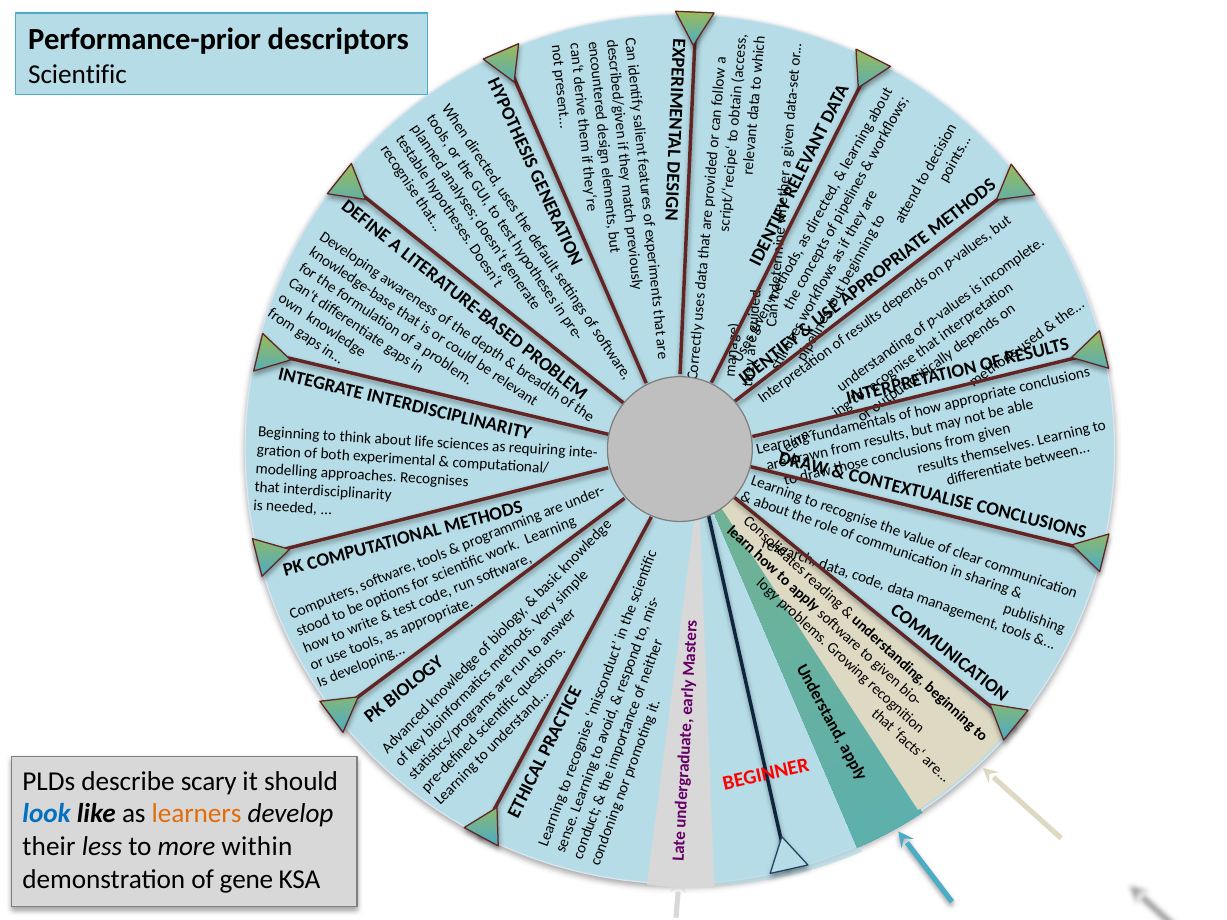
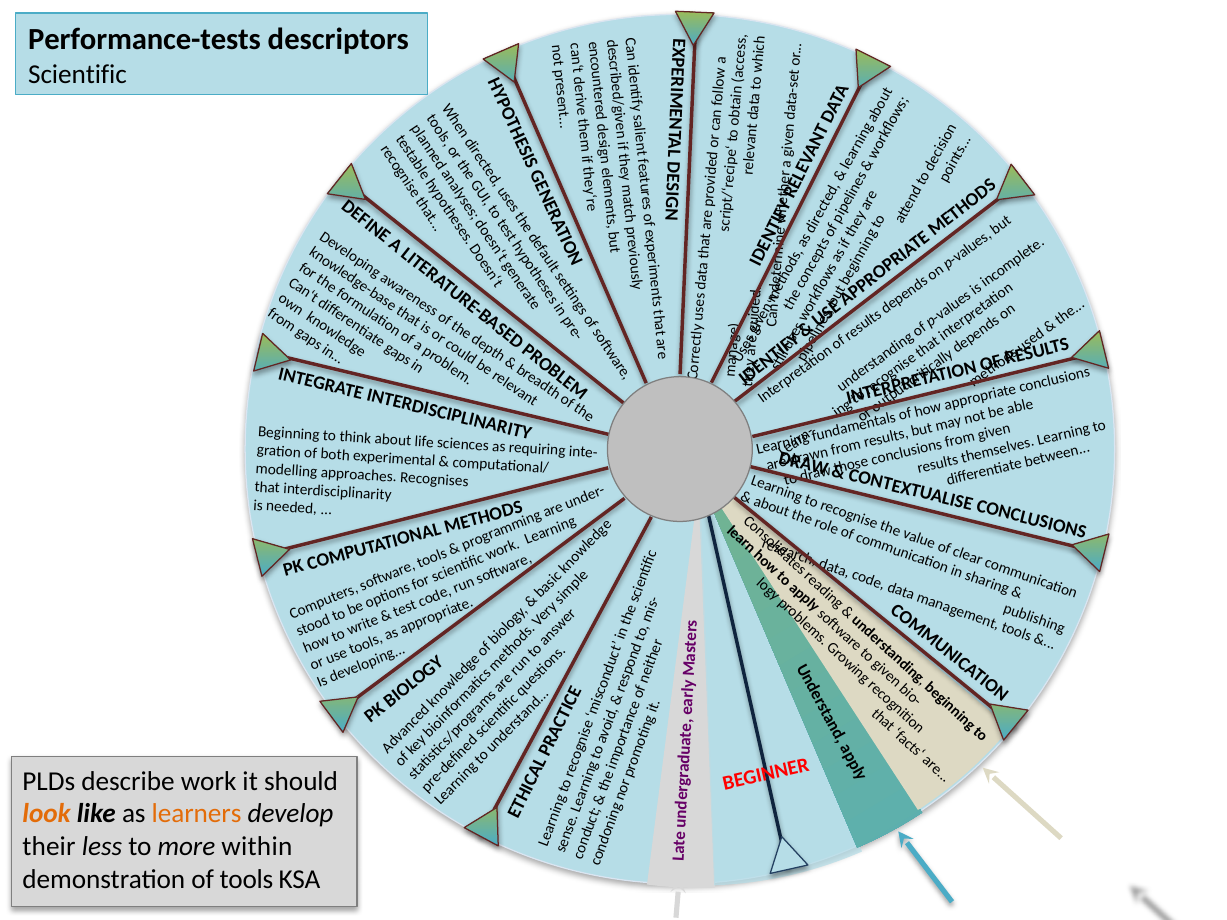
Performance-prior: Performance-prior -> Performance-tests
describe scary: scary -> work
look colour: blue -> orange
of gene: gene -> tools
